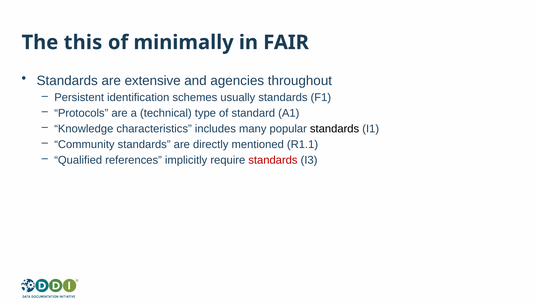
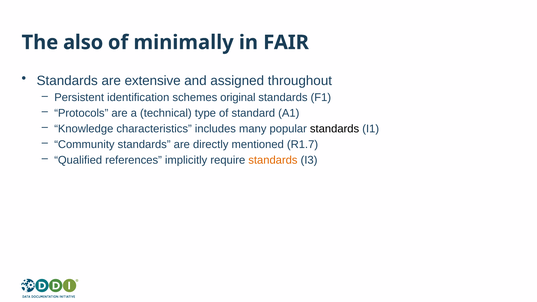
this: this -> also
agencies: agencies -> assigned
usually: usually -> original
R1.1: R1.1 -> R1.7
standards at (273, 160) colour: red -> orange
